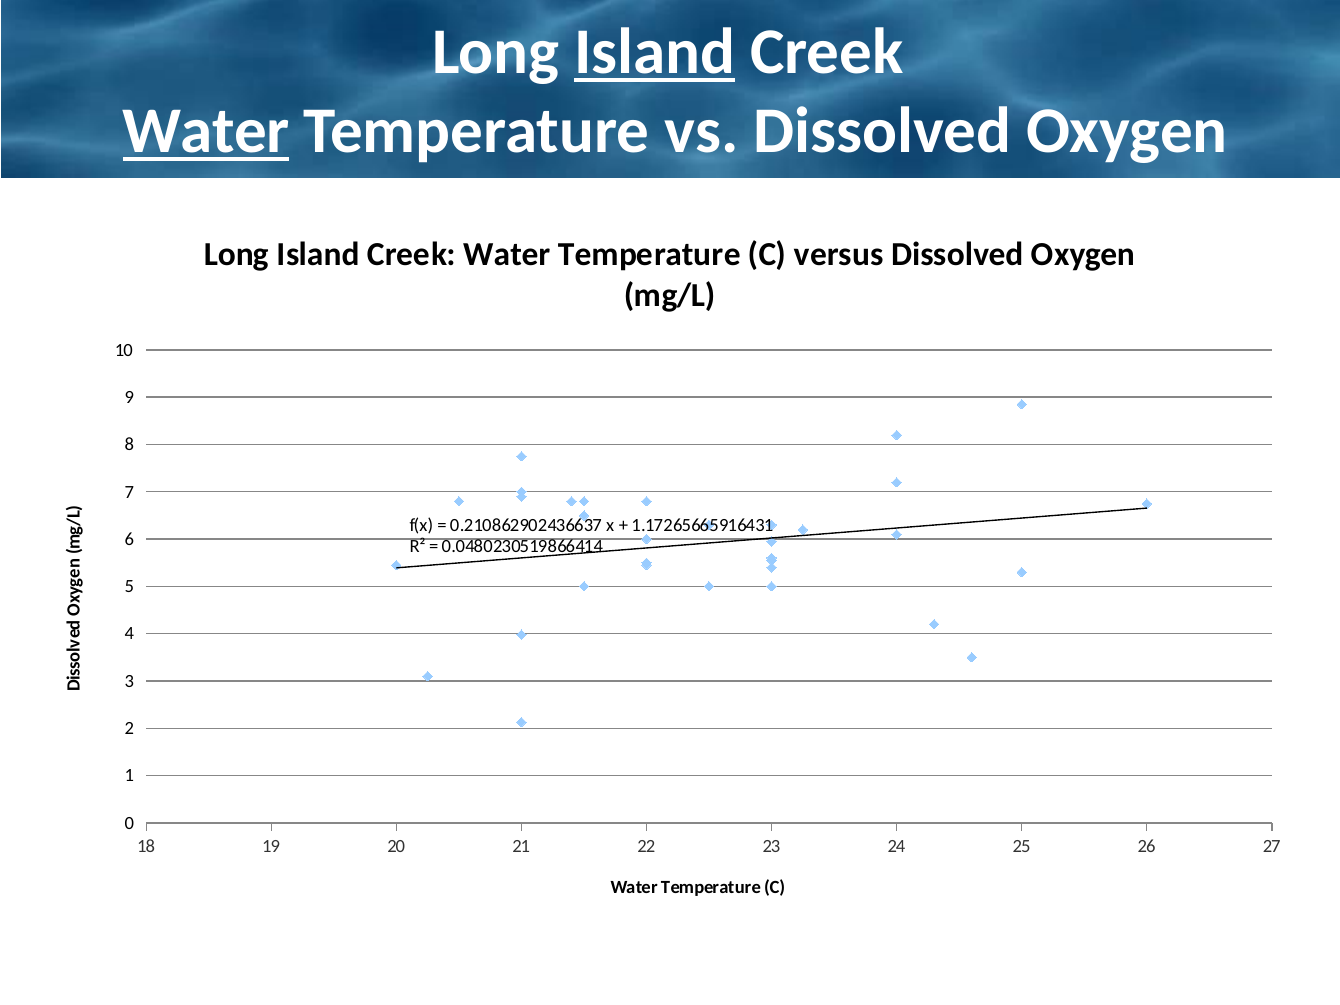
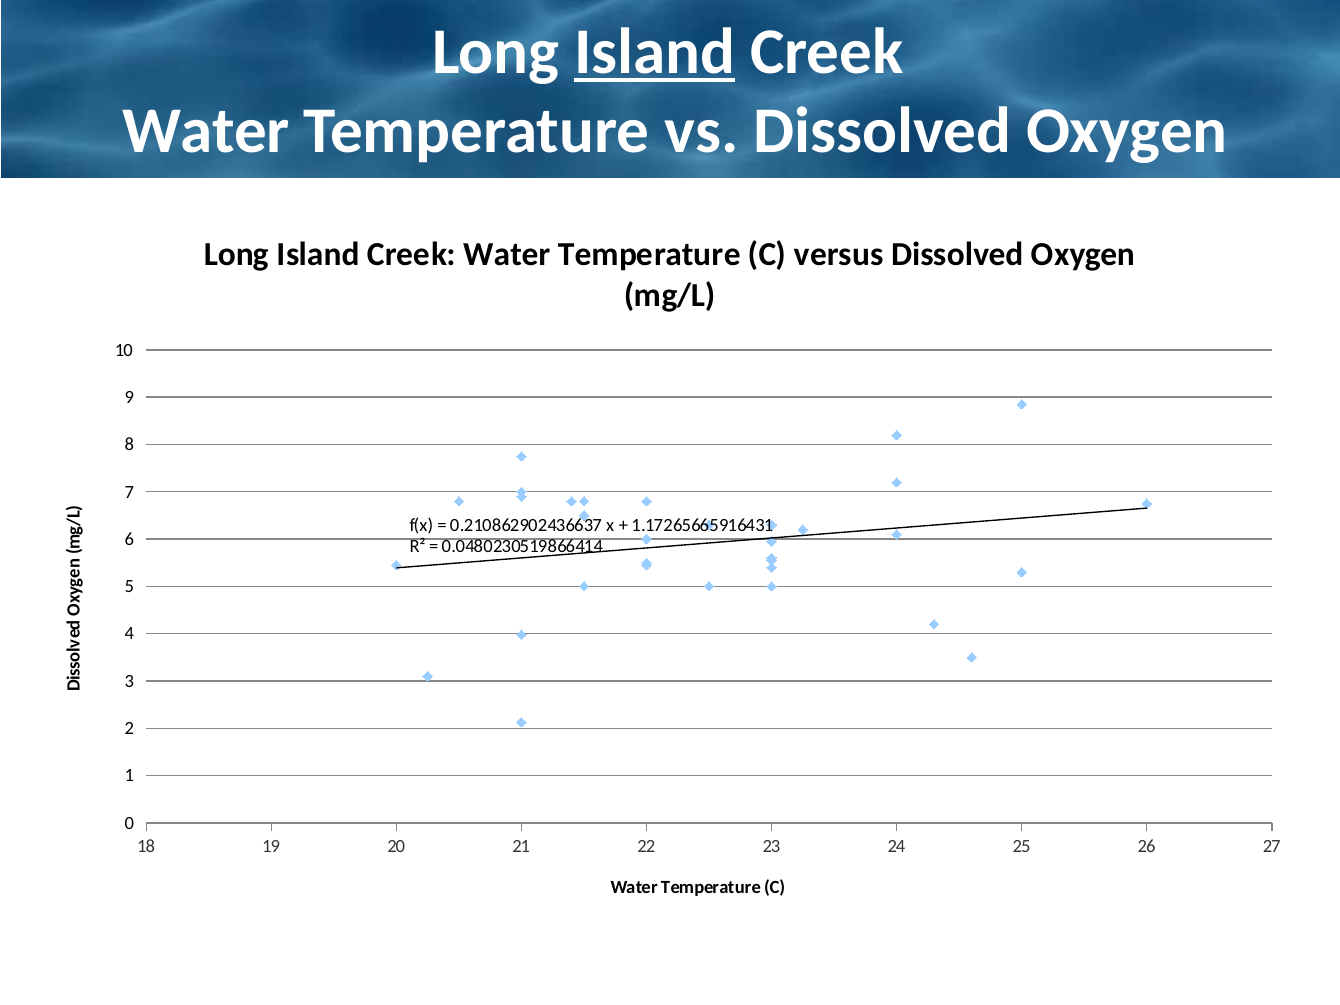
Water at (206, 131) underline: present -> none
